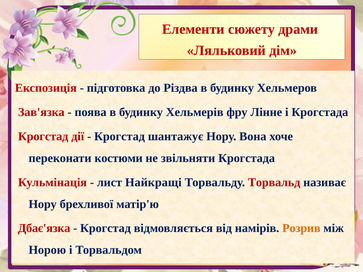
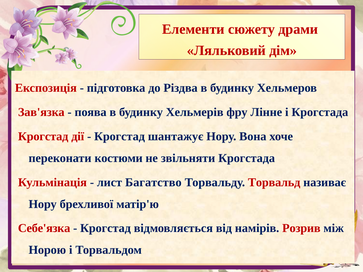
Найкращі: Найкращі -> Багатство
Дбає'язка: Дбає'язка -> Себе'язка
Розрив colour: orange -> red
